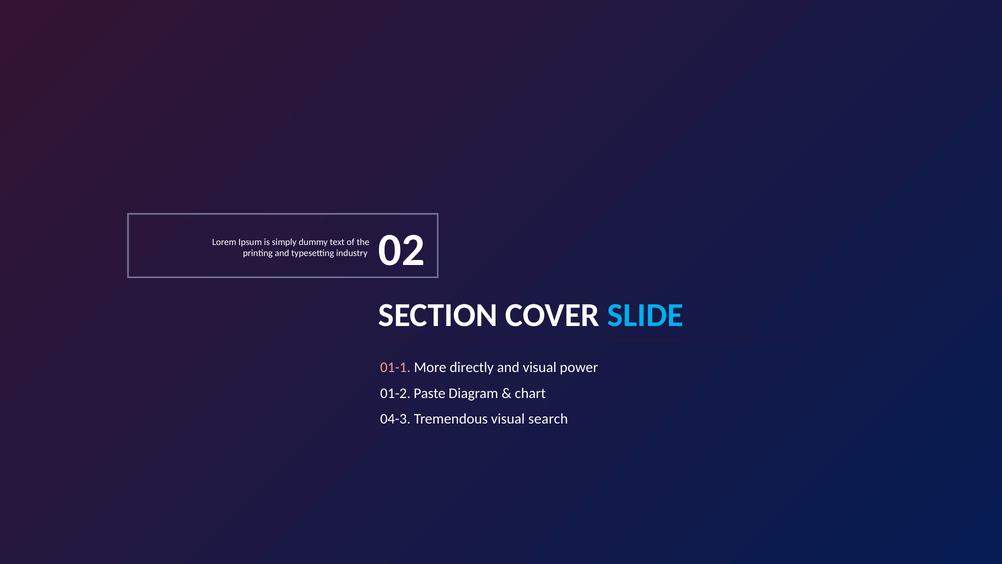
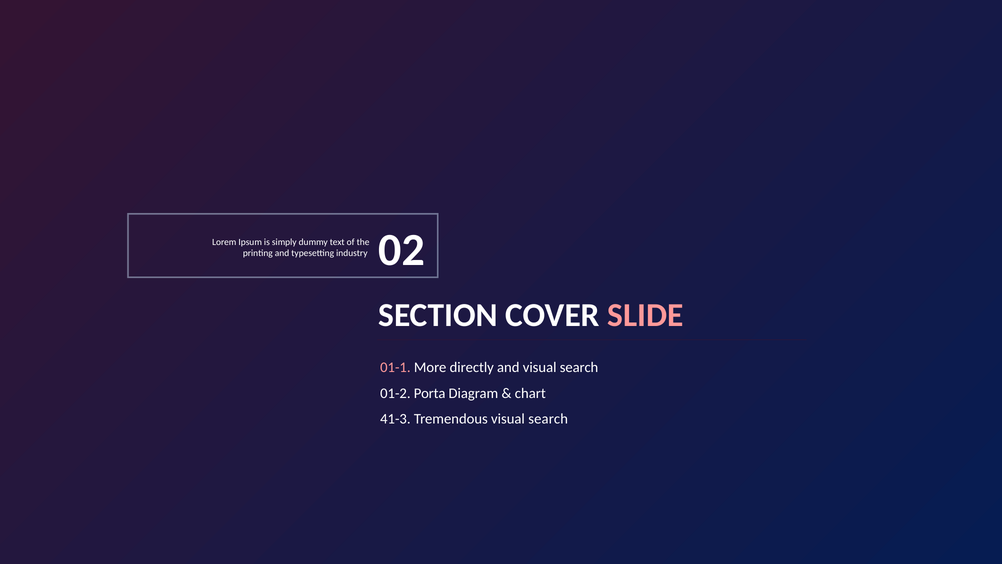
SLIDE colour: light blue -> pink
and visual power: power -> search
Paste: Paste -> Porta
04-3: 04-3 -> 41-3
